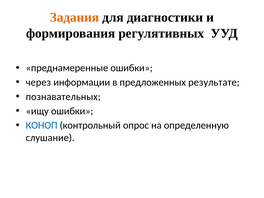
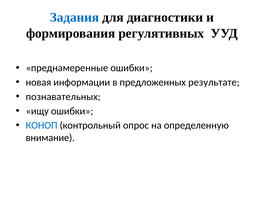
Задания colour: orange -> blue
через: через -> новая
слушание: слушание -> внимание
